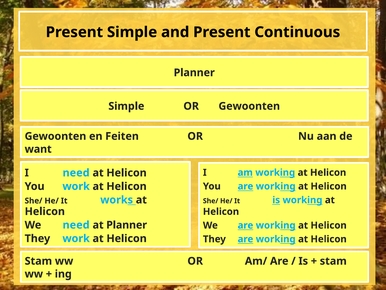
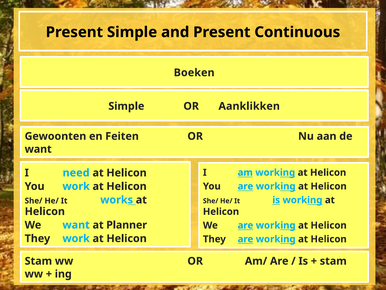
Planner at (194, 73): Planner -> Boeken
OR Gewoonten: Gewoonten -> Aanklikken
We need: need -> want
